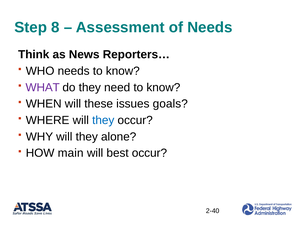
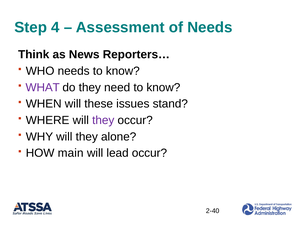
8: 8 -> 4
goals: goals -> stand
they at (103, 121) colour: blue -> purple
best: best -> lead
